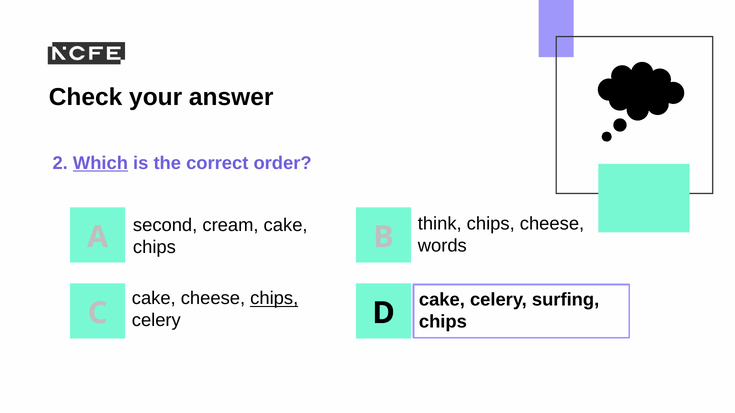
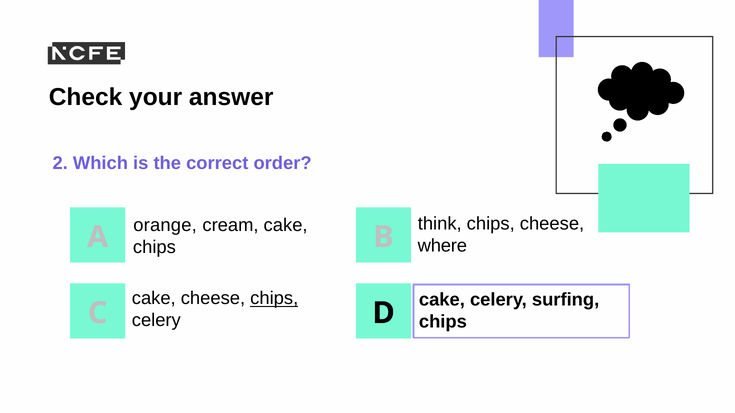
Which underline: present -> none
second: second -> orange
words: words -> where
